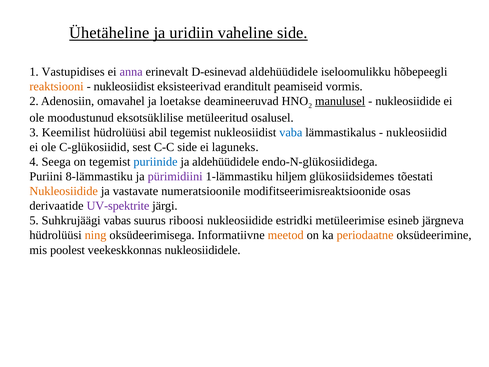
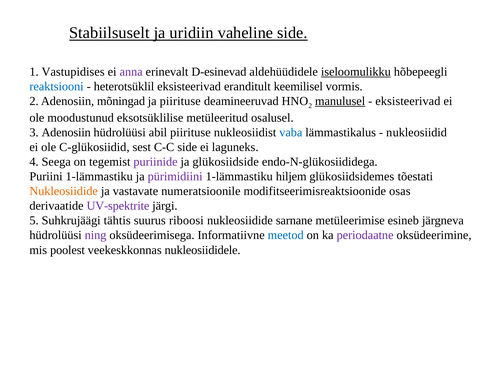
Ühetäheline: Ühetäheline -> Stabiilsuselt
iseloomulikku underline: none -> present
reaktsiooni colour: orange -> blue
nukleosiidist at (124, 86): nukleosiidist -> heterotsüklil
peamiseid: peamiseid -> keemilisel
omavahel: omavahel -> mõningad
ja loetakse: loetakse -> piirituse
nukleosiidide at (408, 101): nukleosiidide -> eksisteerivad
3 Keemilist: Keemilist -> Adenosiin
abil tegemist: tegemist -> piirituse
puriinide colour: blue -> purple
ja aldehüüdidele: aldehüüdidele -> glükosiidside
Puriini 8-lämmastiku: 8-lämmastiku -> 1-lämmastiku
vabas: vabas -> tähtis
estridki: estridki -> sarnane
ning colour: orange -> purple
meetod colour: orange -> blue
periodaatne colour: orange -> purple
